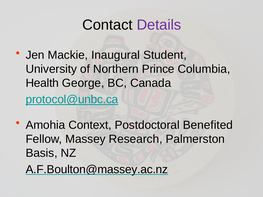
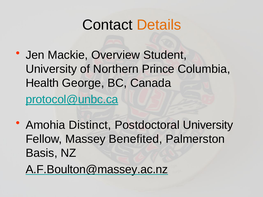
Details colour: purple -> orange
Inaugural: Inaugural -> Overview
Context: Context -> Distinct
Postdoctoral Benefited: Benefited -> University
Research: Research -> Benefited
